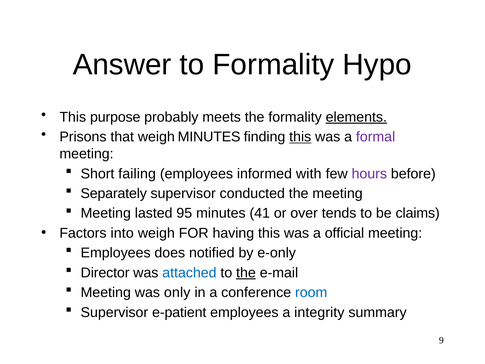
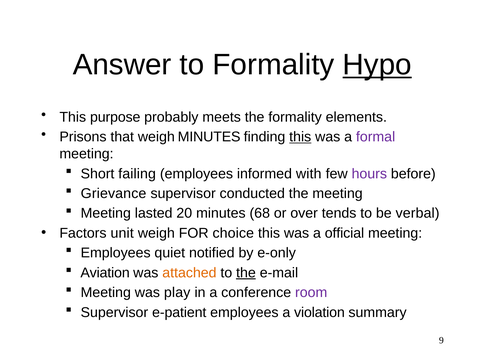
Hypo underline: none -> present
elements underline: present -> none
Separately: Separately -> Grievance
95: 95 -> 20
41: 41 -> 68
claims: claims -> verbal
into: into -> unit
having: having -> choice
does: does -> quiet
Director: Director -> Aviation
attached colour: blue -> orange
only: only -> play
room colour: blue -> purple
integrity: integrity -> violation
